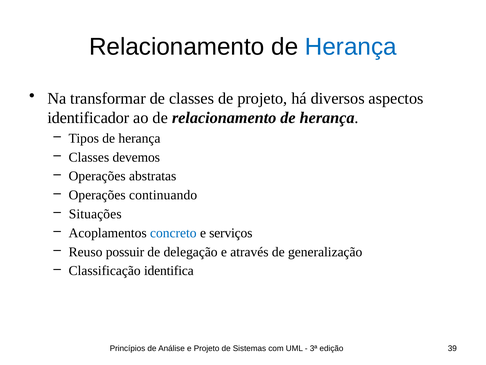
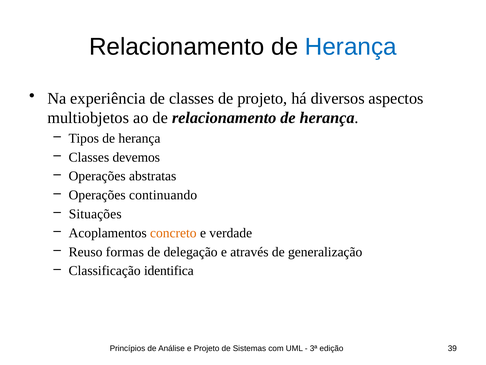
transformar: transformar -> experiência
identificador: identificador -> multiobjetos
concreto colour: blue -> orange
serviços: serviços -> verdade
possuir: possuir -> formas
